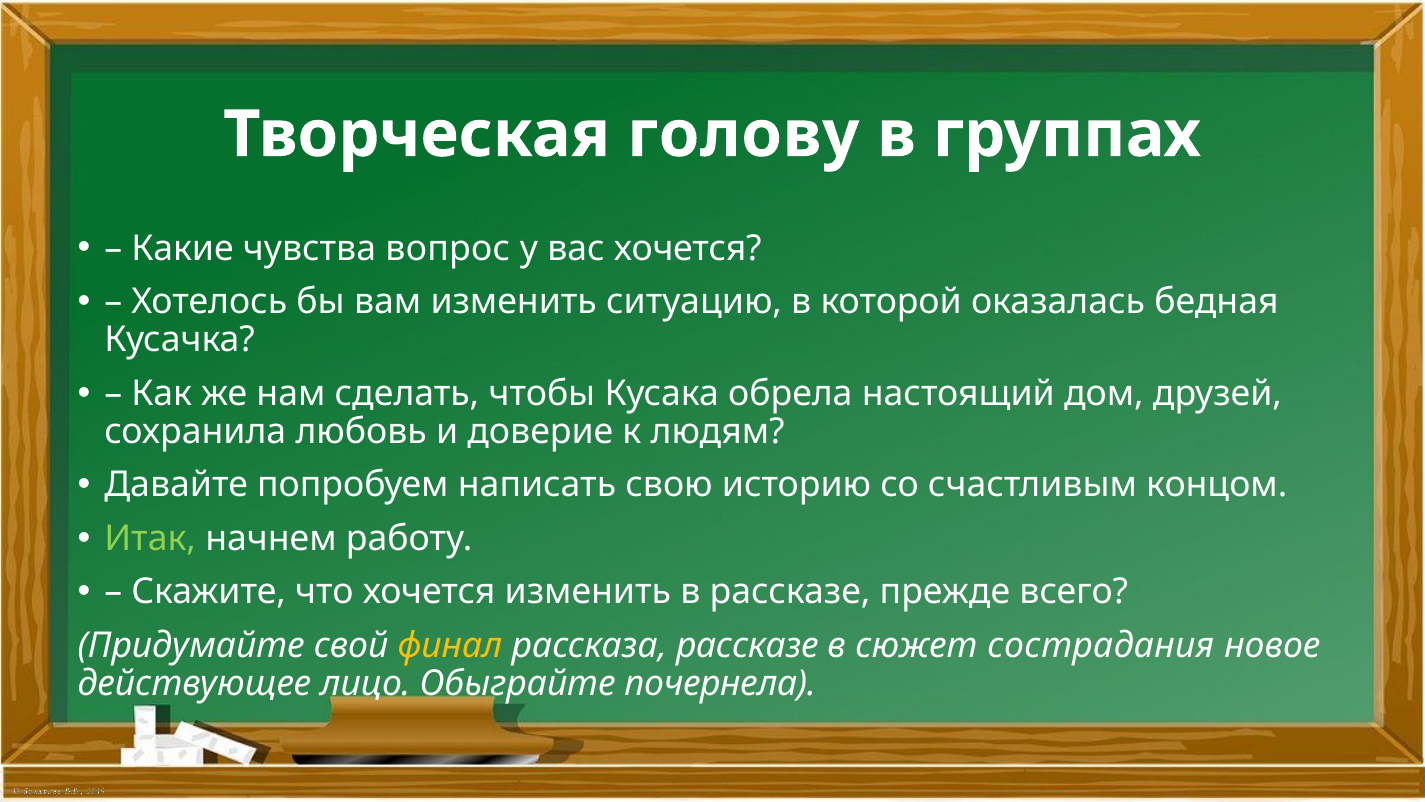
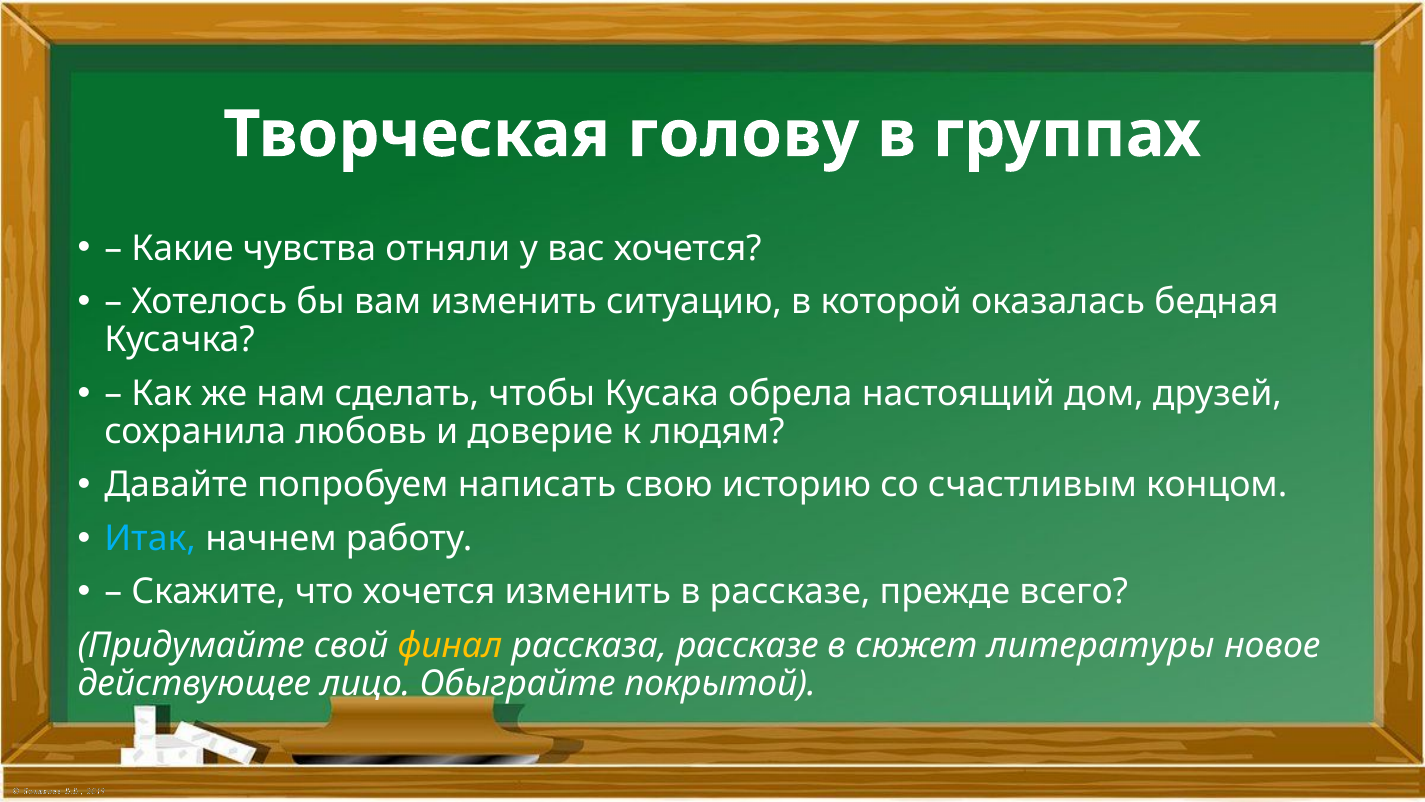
вопрос: вопрос -> отняли
Итак colour: light green -> light blue
сострадания: сострадания -> литературы
почернела: почернела -> покрытой
